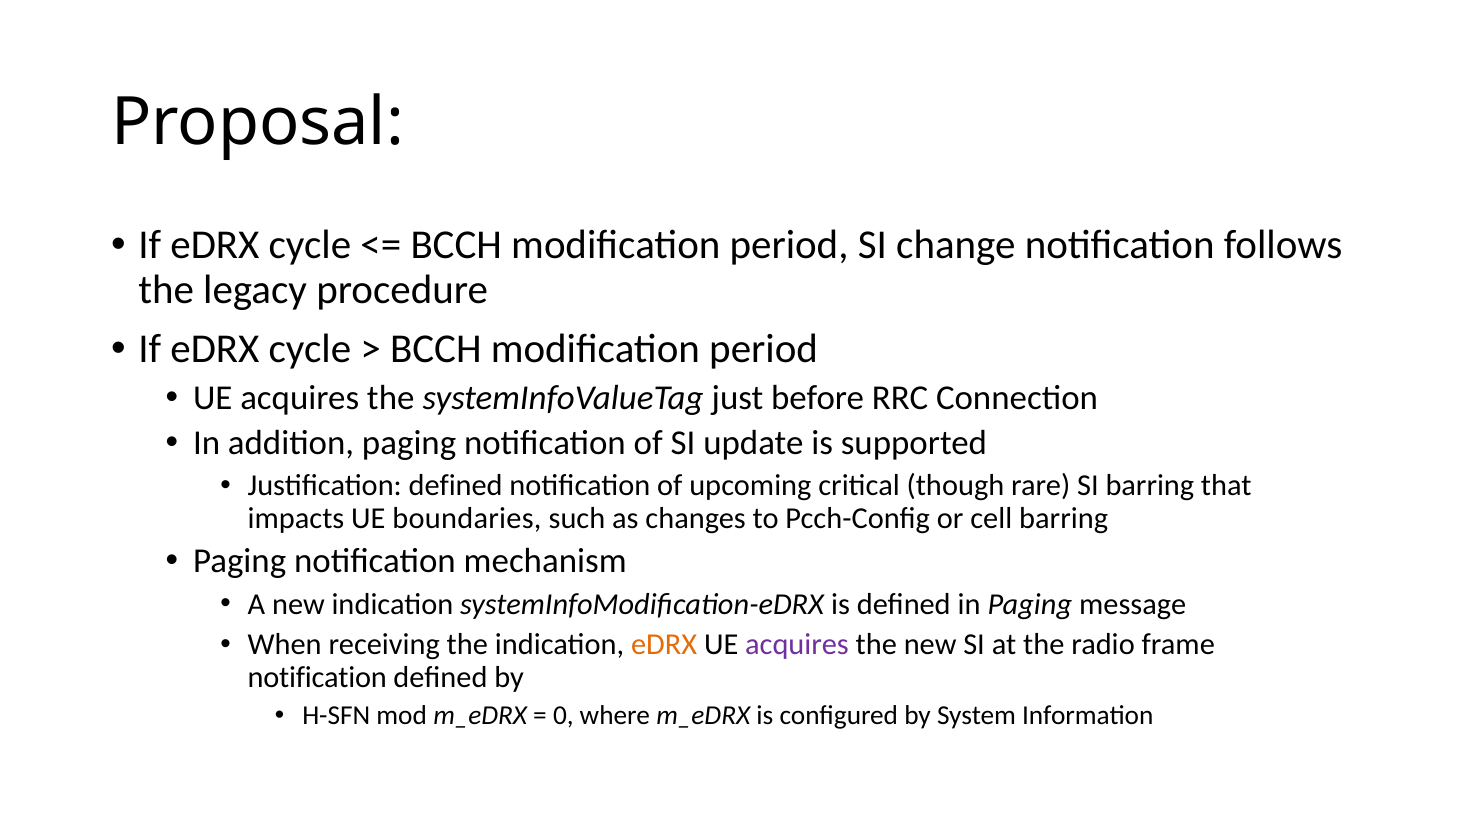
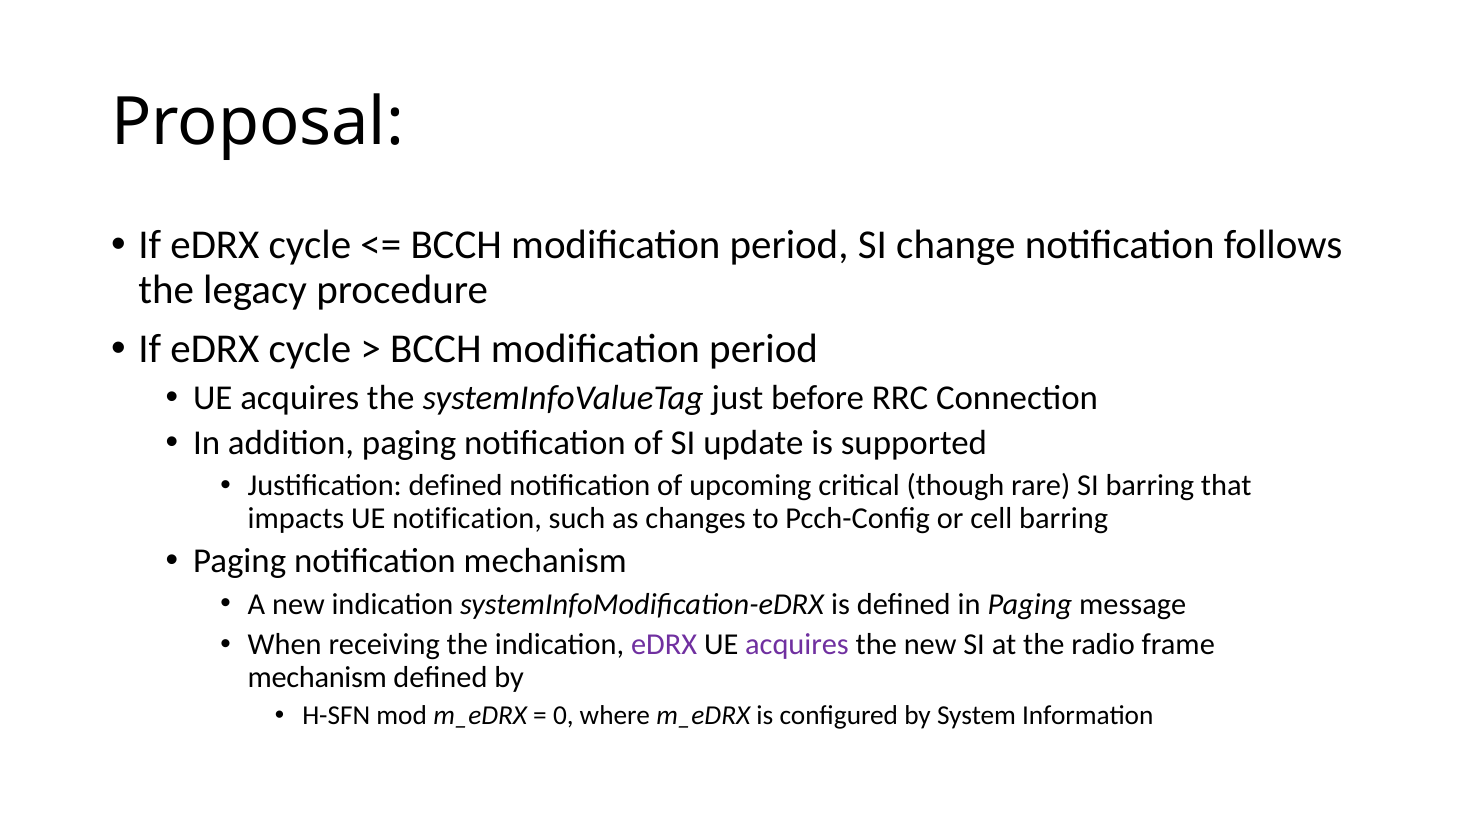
UE boundaries: boundaries -> notification
eDRX at (664, 645) colour: orange -> purple
notification at (317, 678): notification -> mechanism
